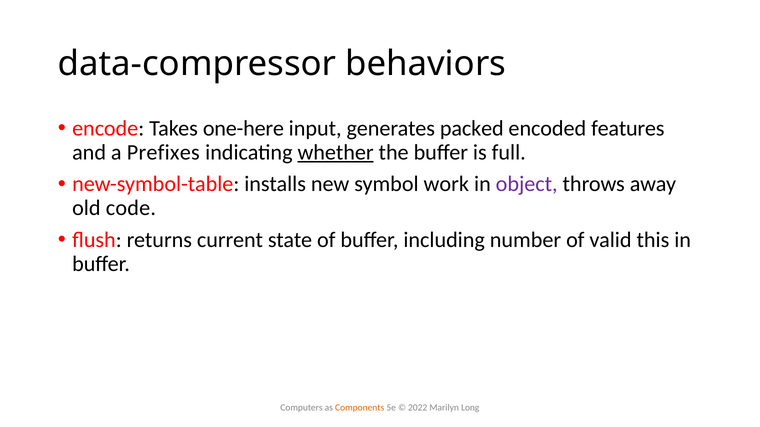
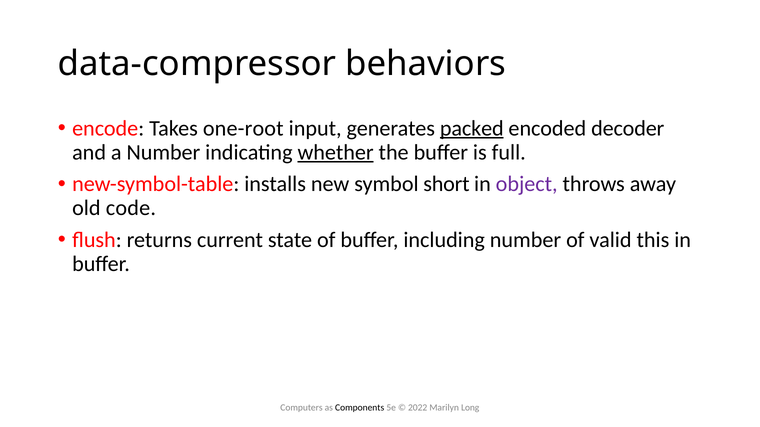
one-here: one-here -> one-root
packed underline: none -> present
features: features -> decoder
a Prefixes: Prefixes -> Number
work: work -> short
Components colour: orange -> black
